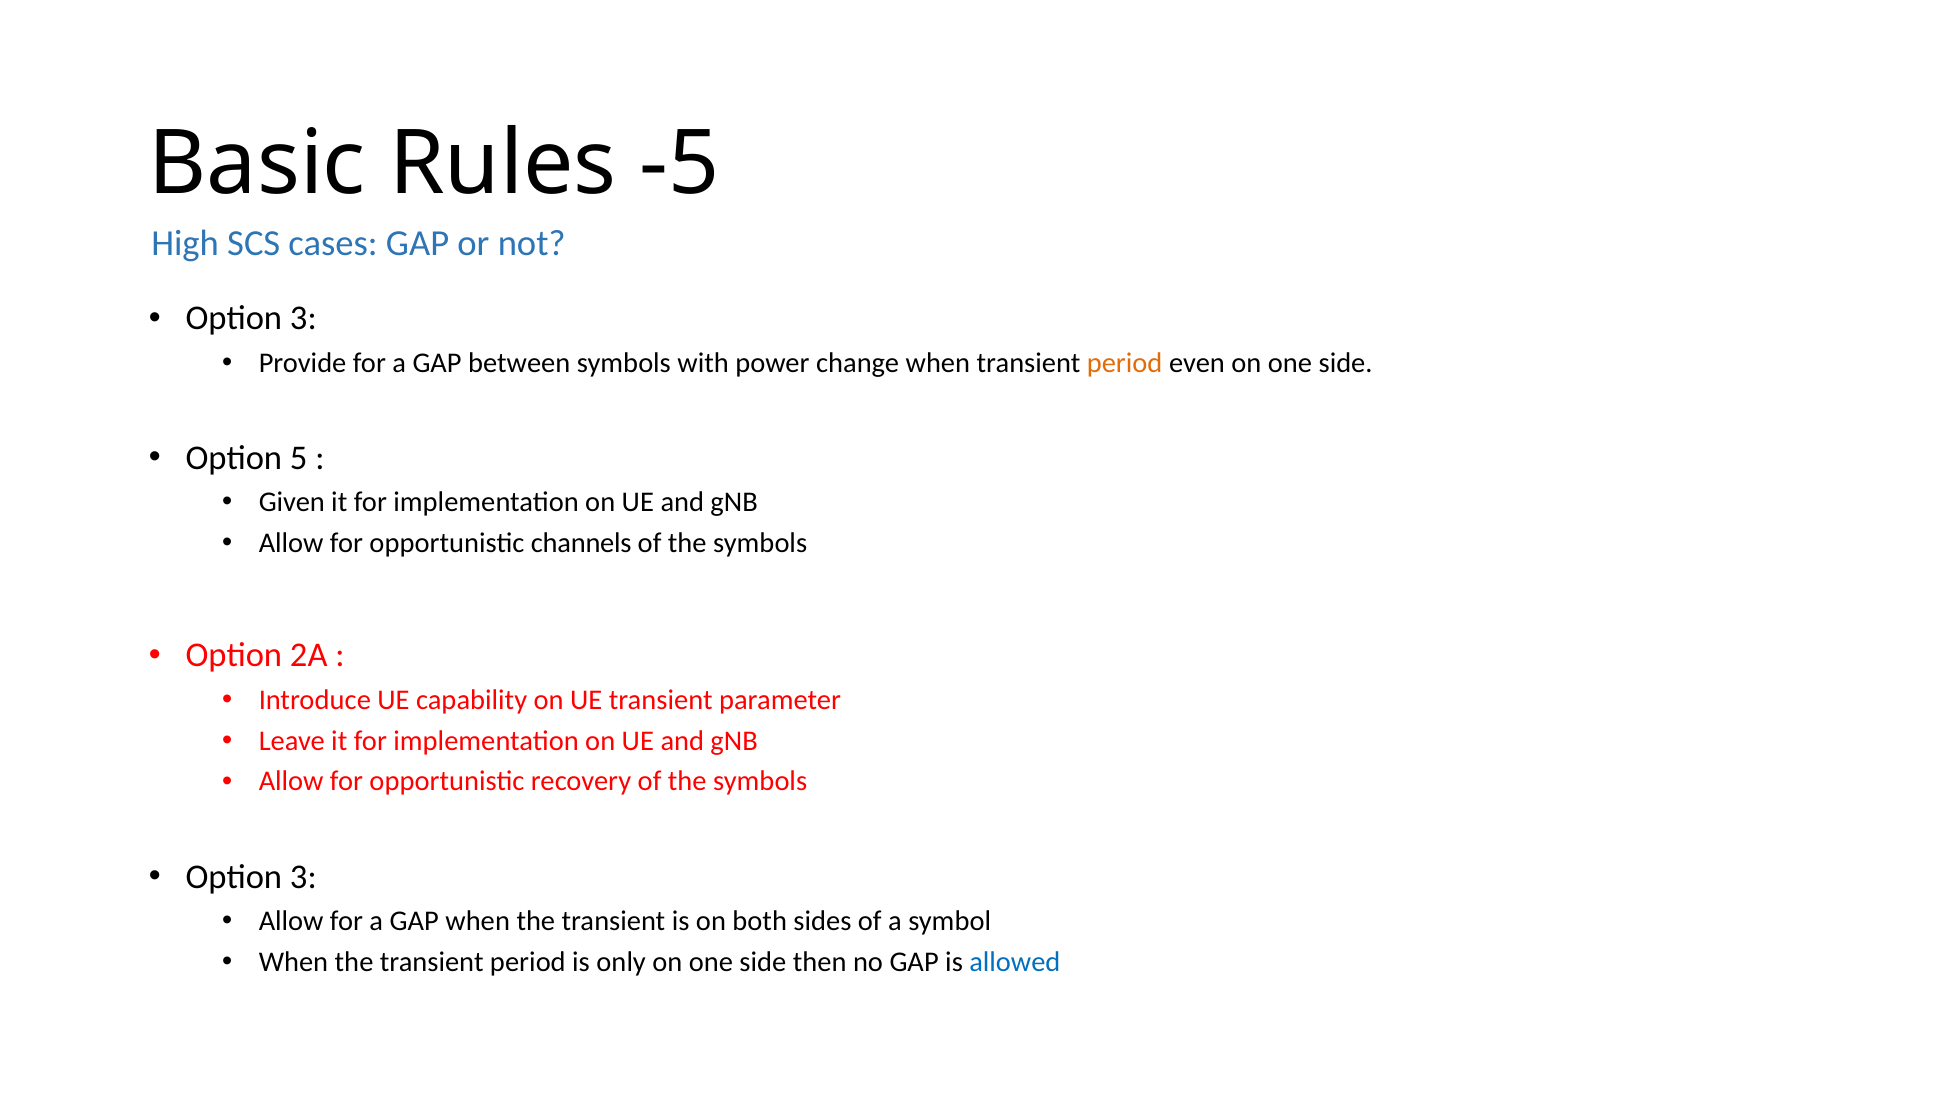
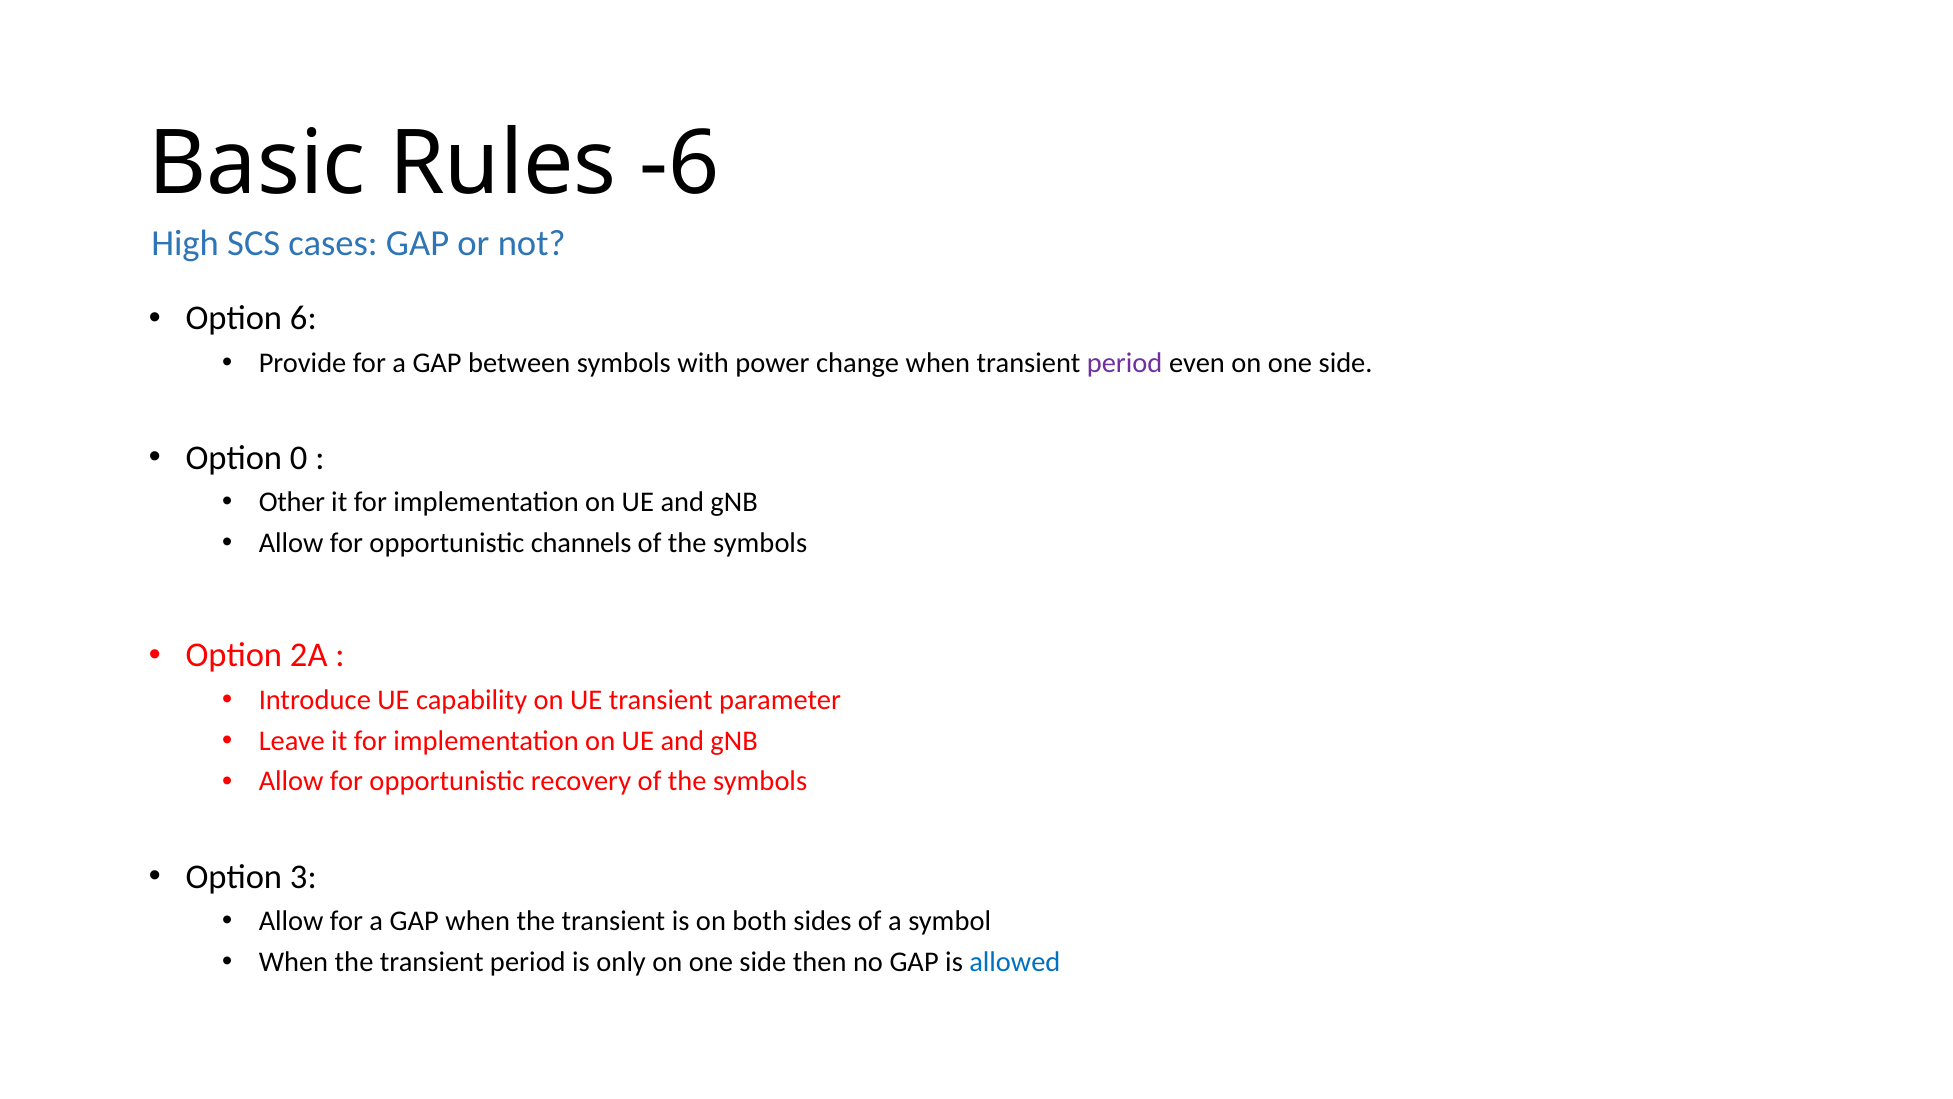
-5: -5 -> -6
3 at (303, 318): 3 -> 6
period at (1125, 362) colour: orange -> purple
5: 5 -> 0
Given: Given -> Other
